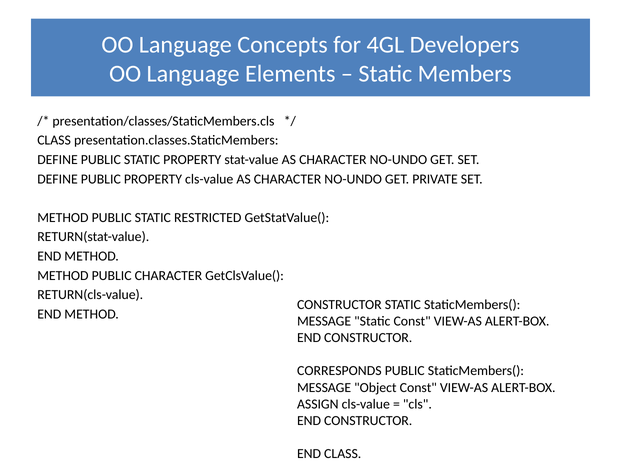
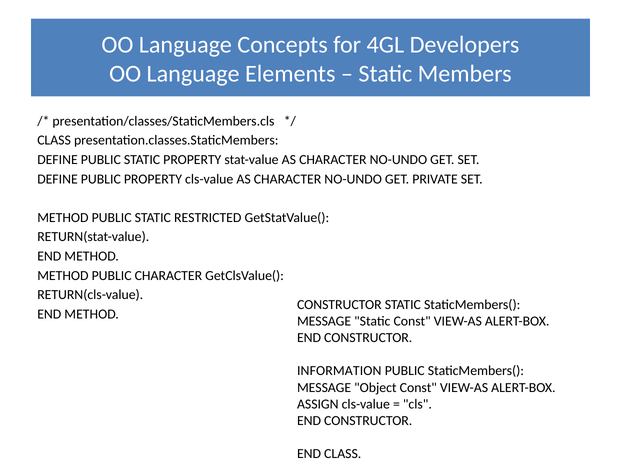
CORRESPONDS: CORRESPONDS -> INFORMATION
